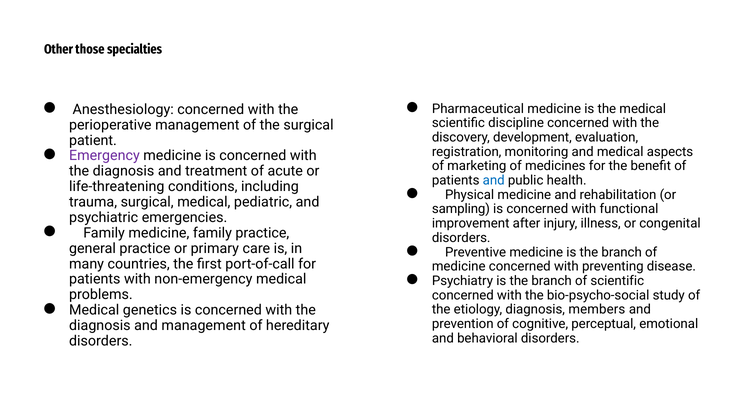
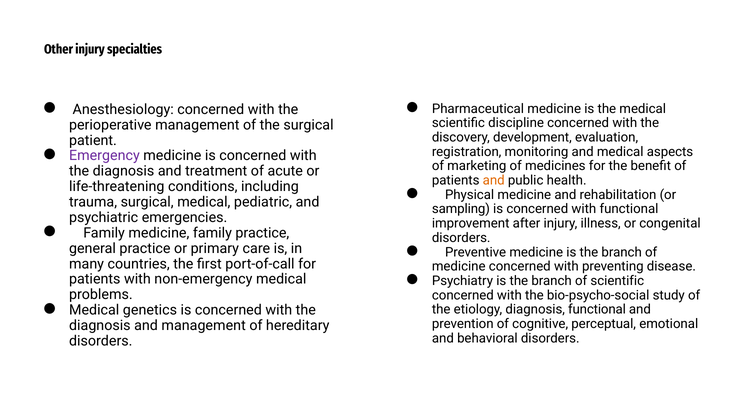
Other those: those -> injury
and at (494, 180) colour: blue -> orange
diagnosis members: members -> functional
